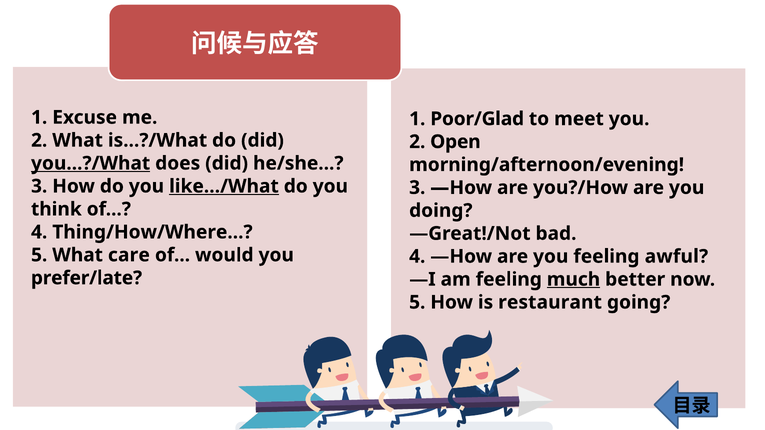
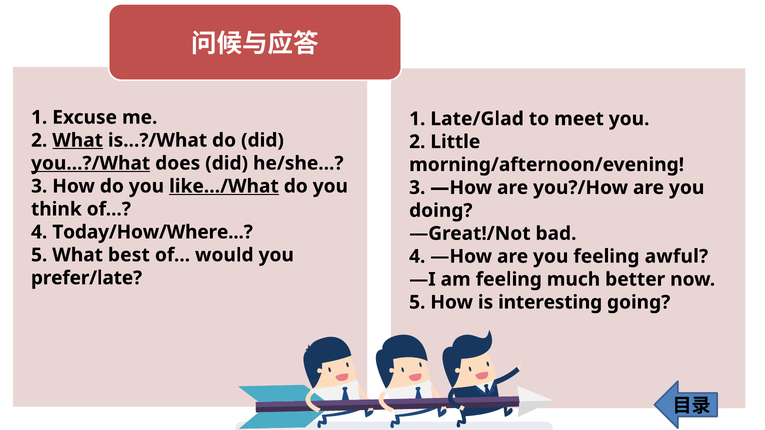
Poor/Glad: Poor/Glad -> Late/Glad
What at (78, 140) underline: none -> present
Open: Open -> Little
Thing/How/Where: Thing/How/Where -> Today/How/Where
care: care -> best
much underline: present -> none
restaurant: restaurant -> interesting
